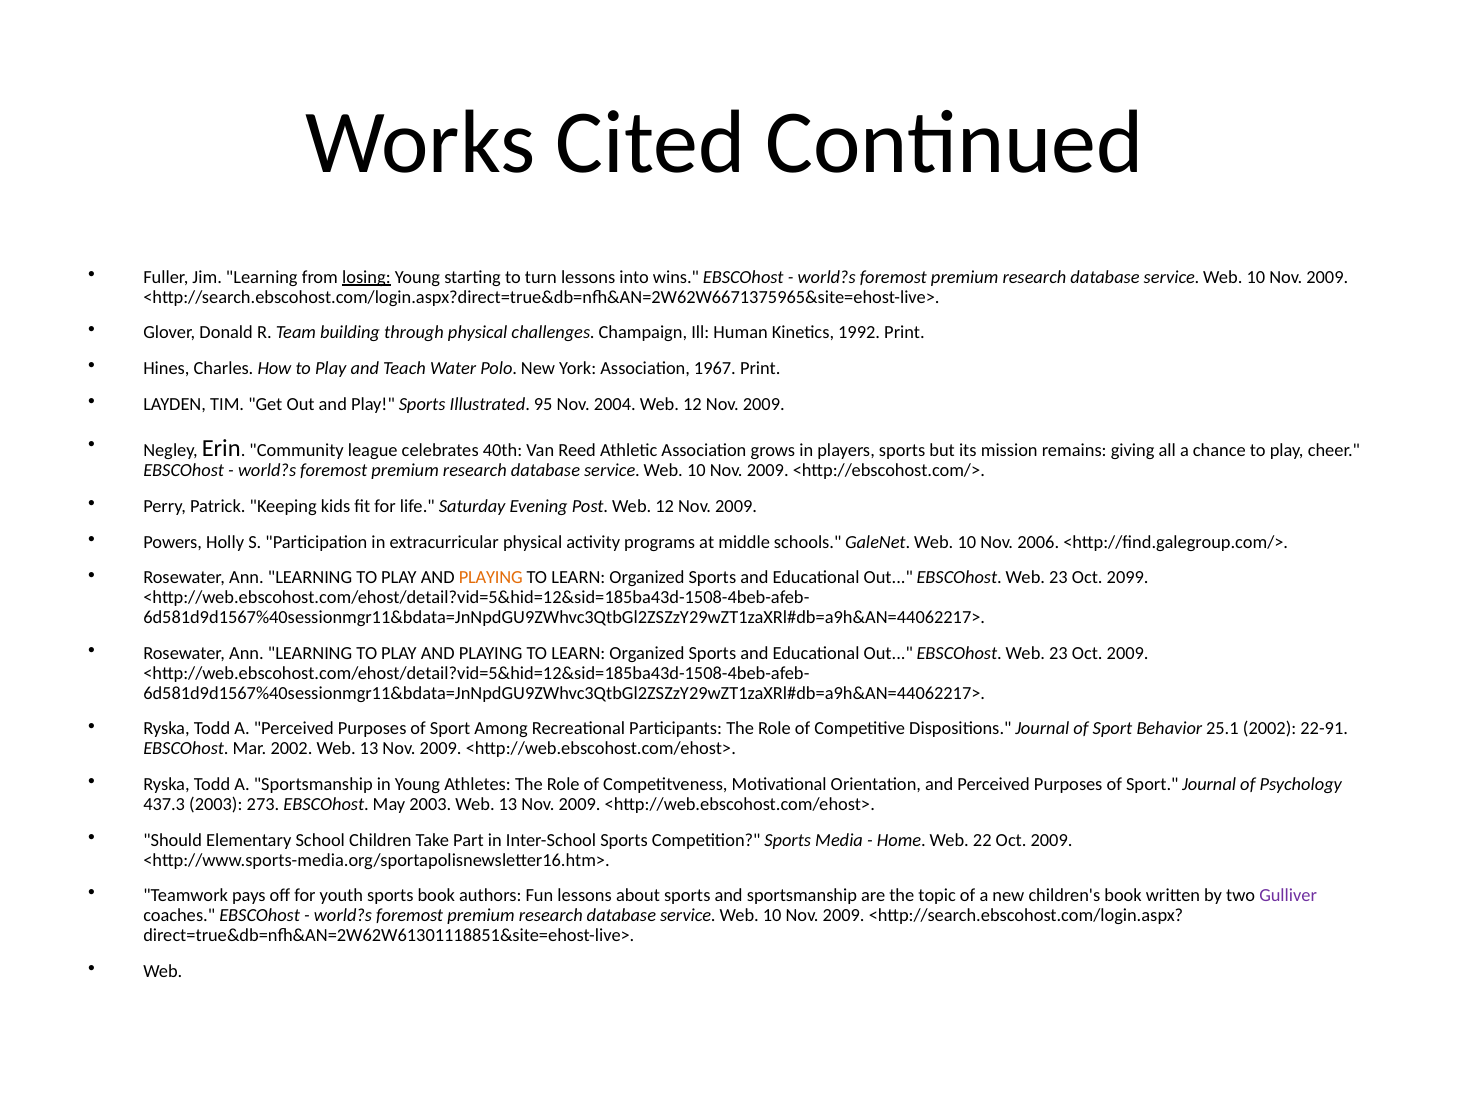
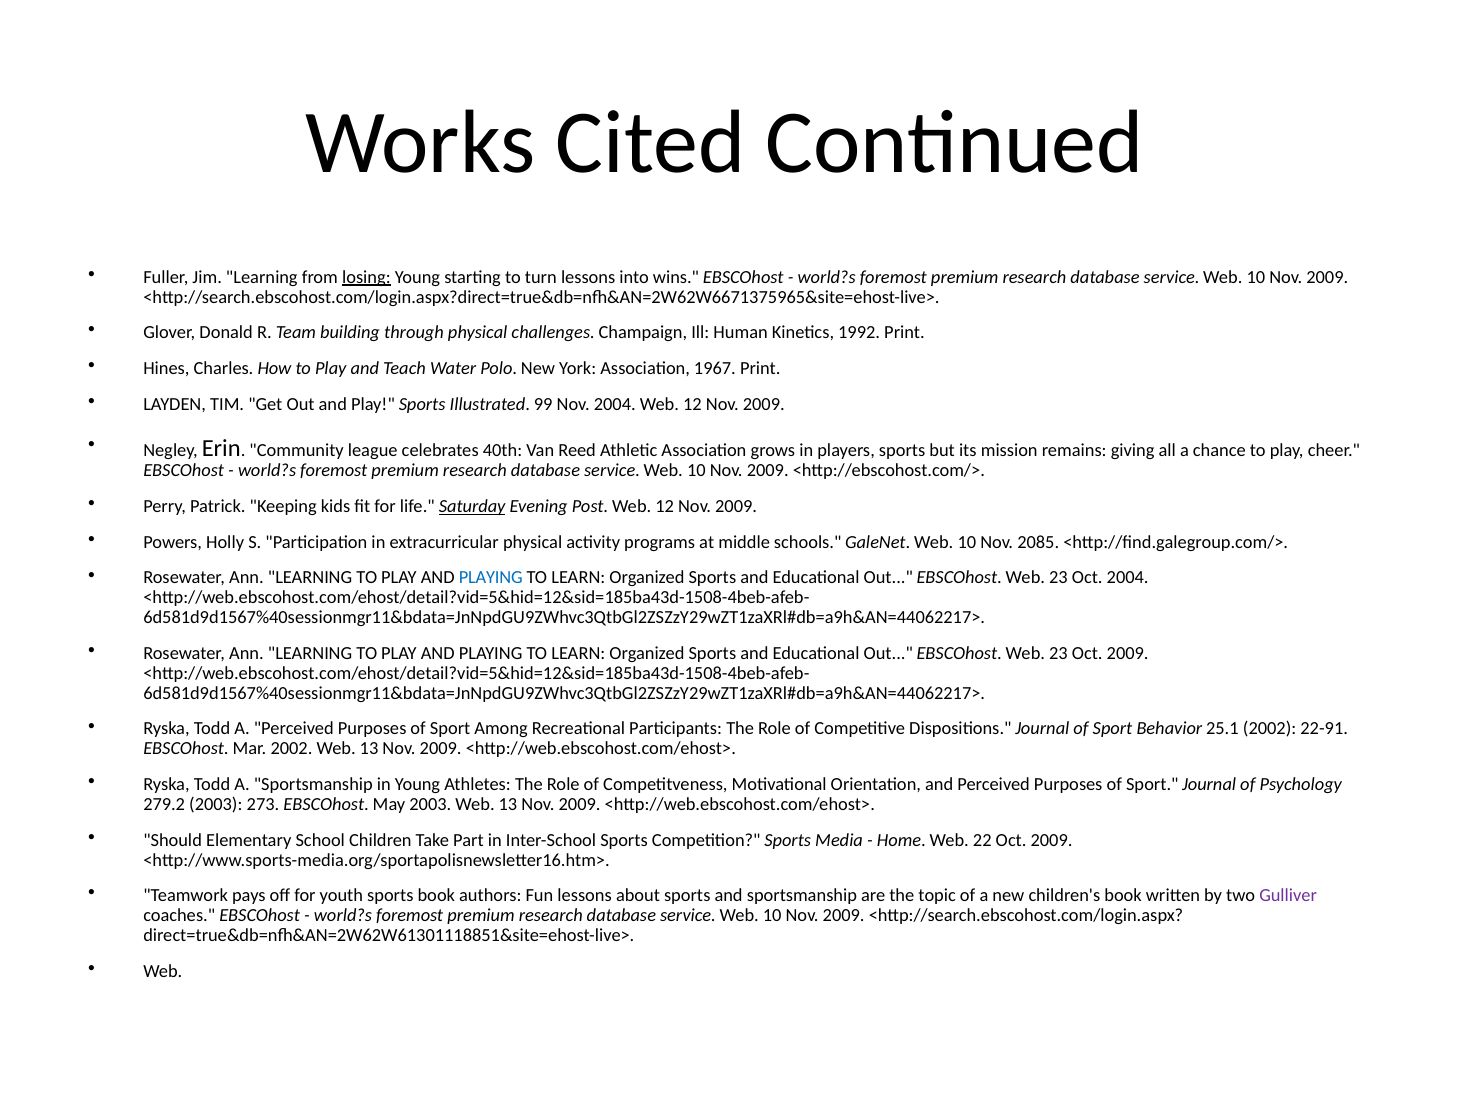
95: 95 -> 99
Saturday underline: none -> present
2006: 2006 -> 2085
PLAYING at (491, 578) colour: orange -> blue
Oct 2099: 2099 -> 2004
437.3: 437.3 -> 279.2
